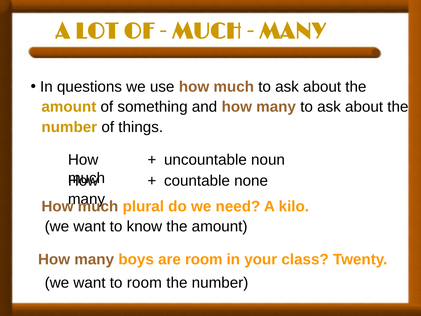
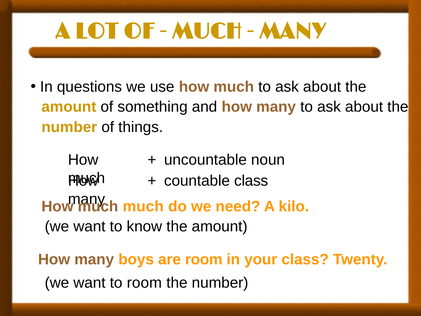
countable none: none -> class
plural at (143, 206): plural -> much
